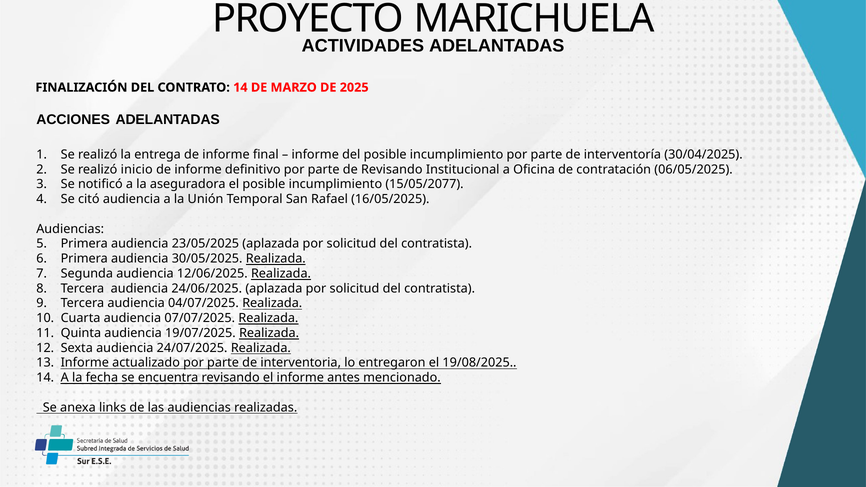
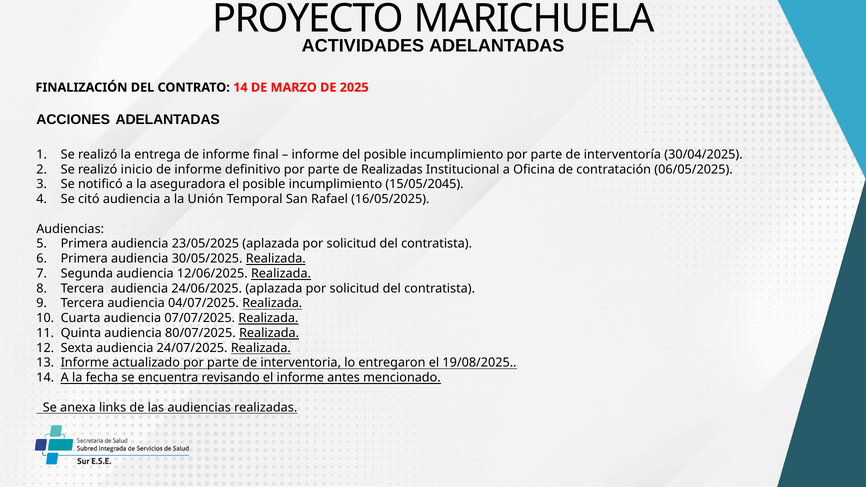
de Revisando: Revisando -> Realizadas
15/05/2077: 15/05/2077 -> 15/05/2045
19/07/2025: 19/07/2025 -> 80/07/2025
